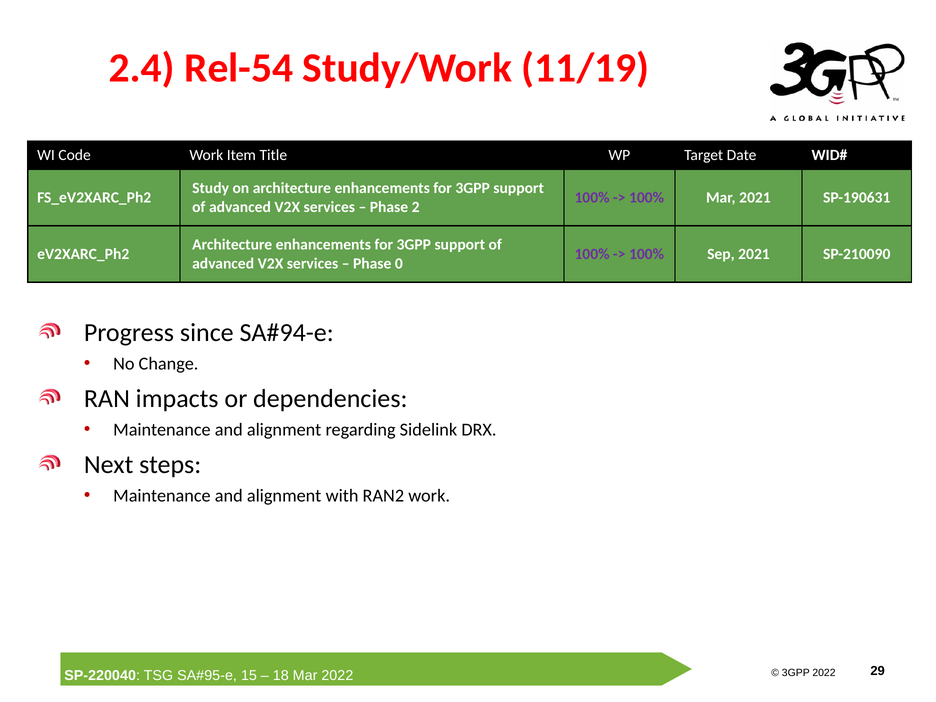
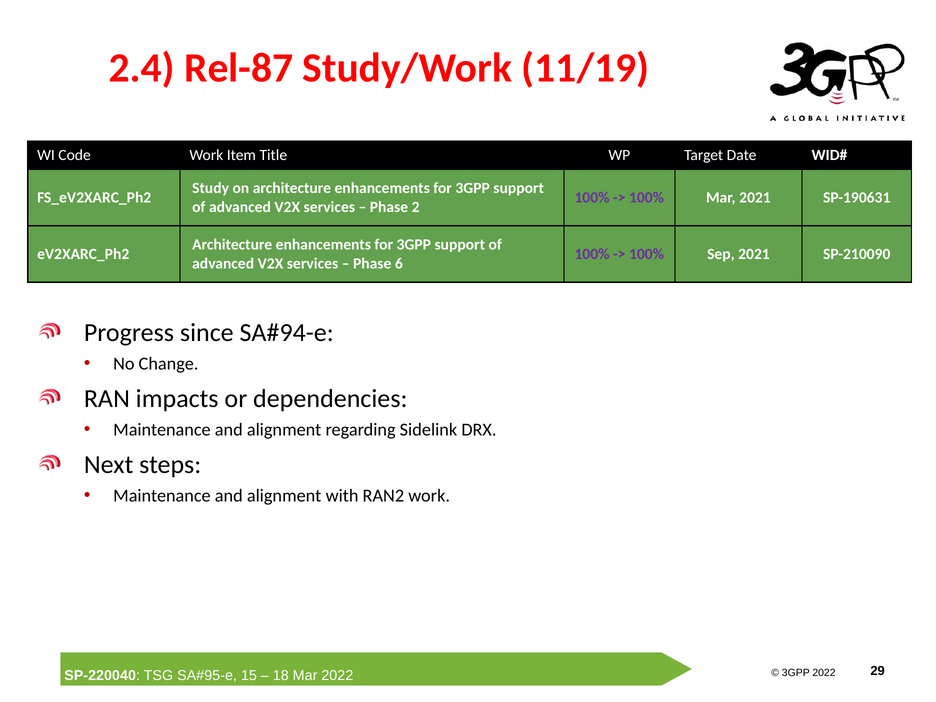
Rel-54: Rel-54 -> Rel-87
0: 0 -> 6
